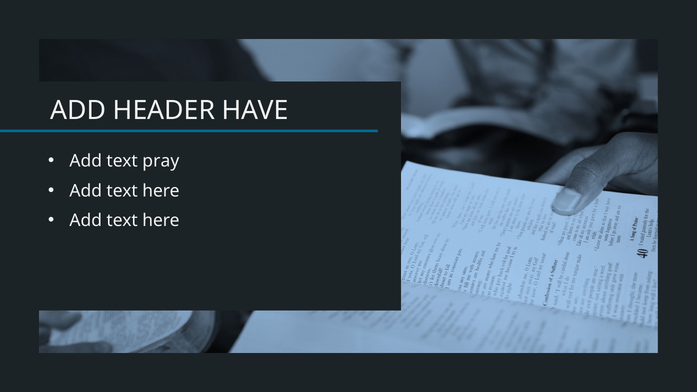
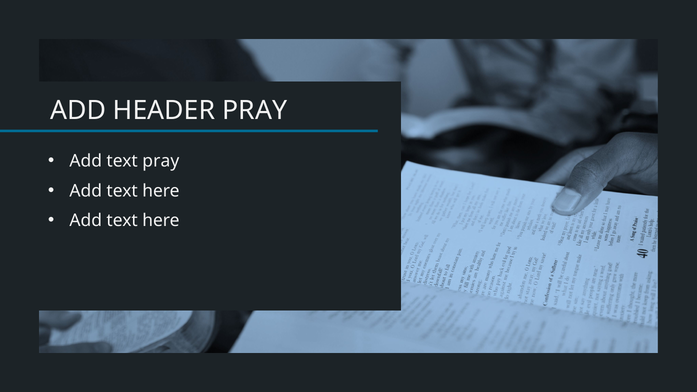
HEADER HAVE: HAVE -> PRAY
